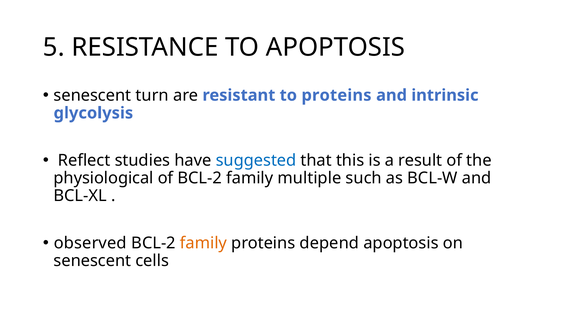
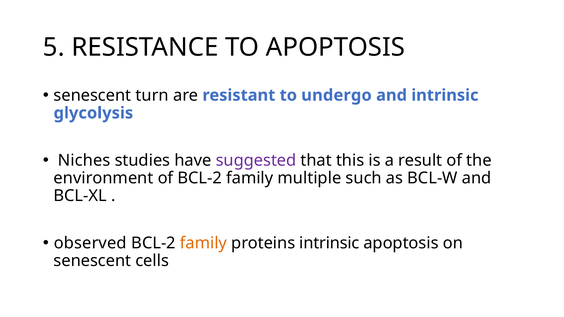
to proteins: proteins -> undergo
Reflect: Reflect -> Niches
suggested colour: blue -> purple
physiological: physiological -> environment
proteins depend: depend -> intrinsic
